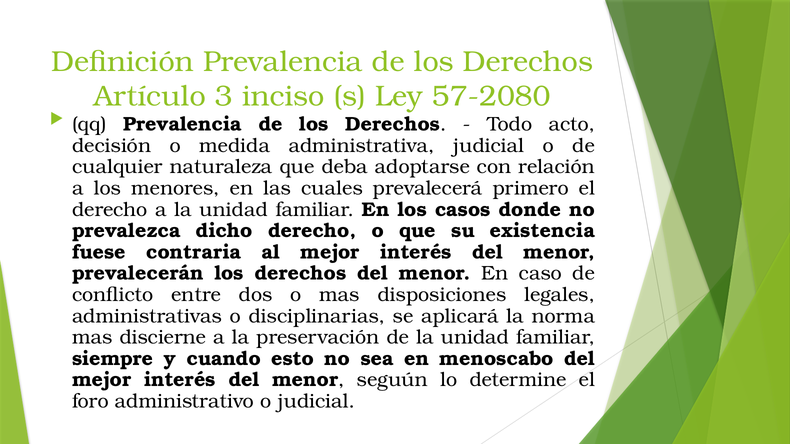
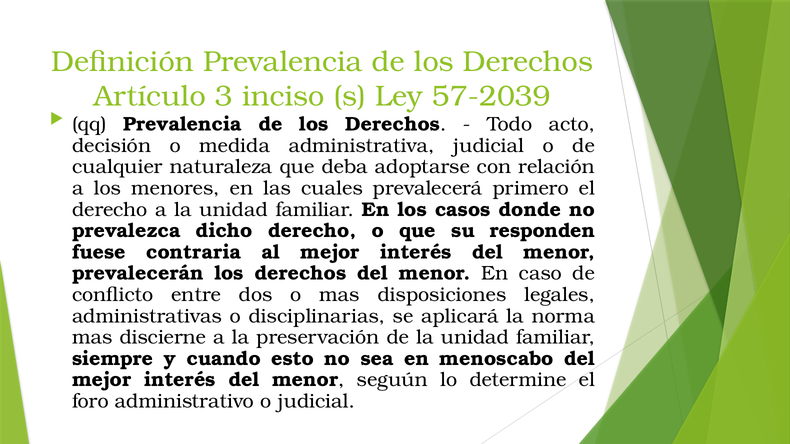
57-2080: 57-2080 -> 57-2039
existencia: existencia -> responden
